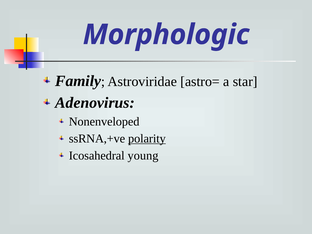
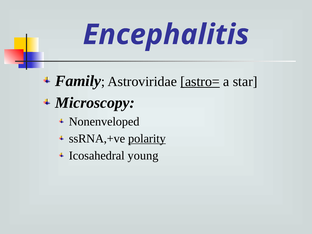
Morphologic: Morphologic -> Encephalitis
astro= underline: none -> present
Adenovirus: Adenovirus -> Microscopy
